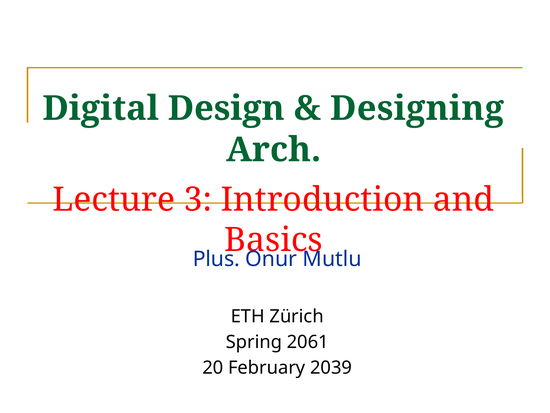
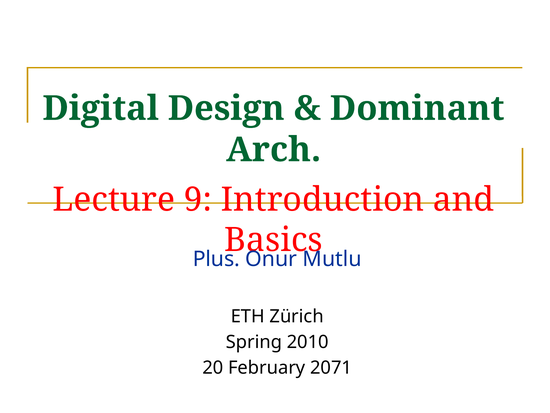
Designing: Designing -> Dominant
3: 3 -> 9
2061: 2061 -> 2010
2039: 2039 -> 2071
